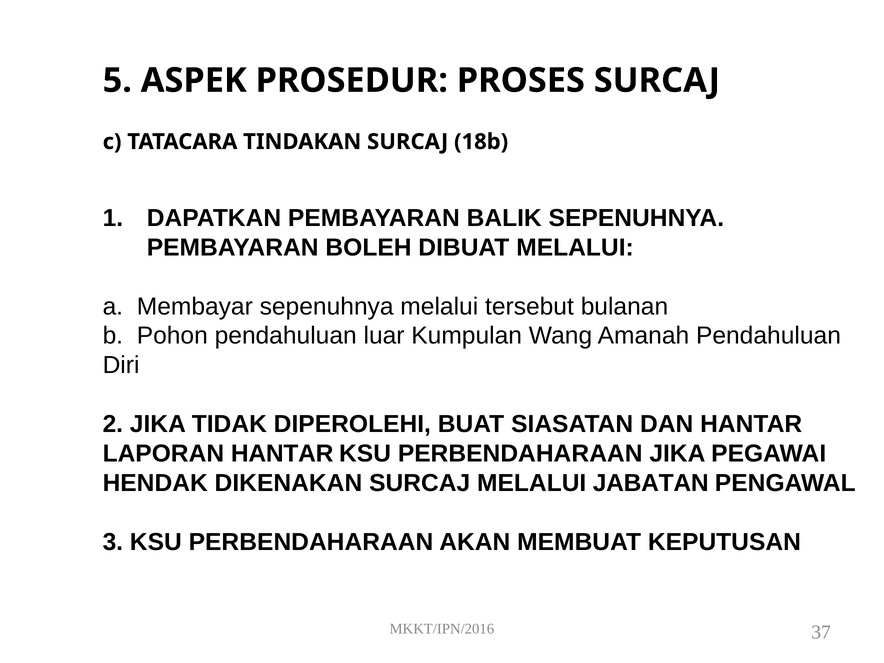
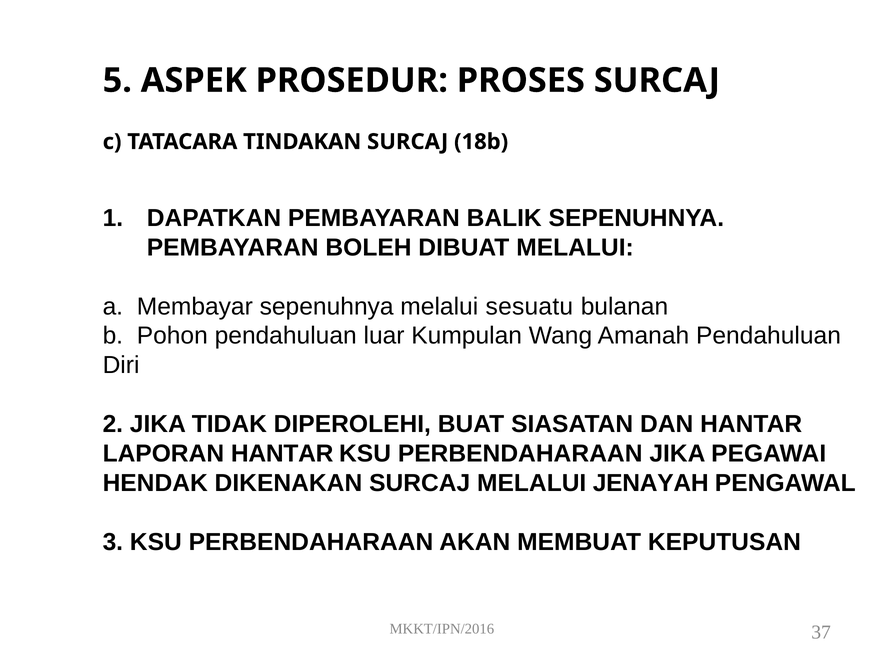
tersebut: tersebut -> sesuatu
JABATAN: JABATAN -> JENAYAH
